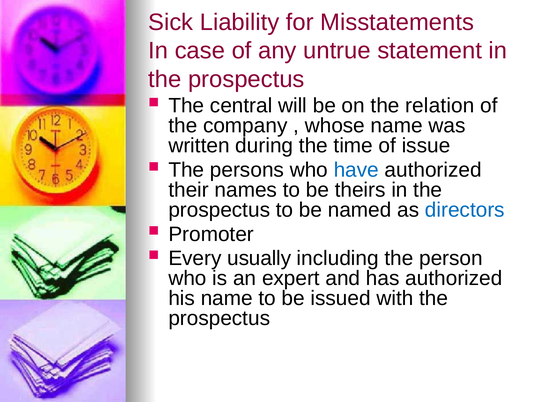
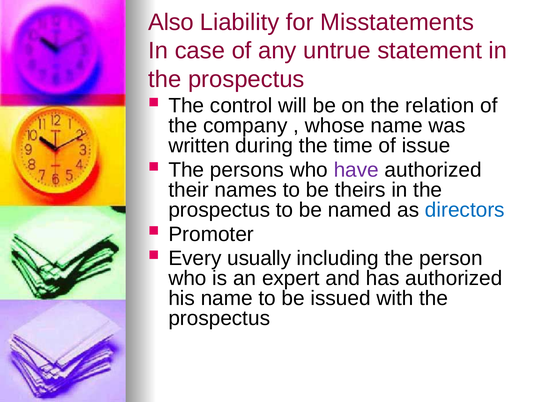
Sick: Sick -> Also
central: central -> control
have colour: blue -> purple
